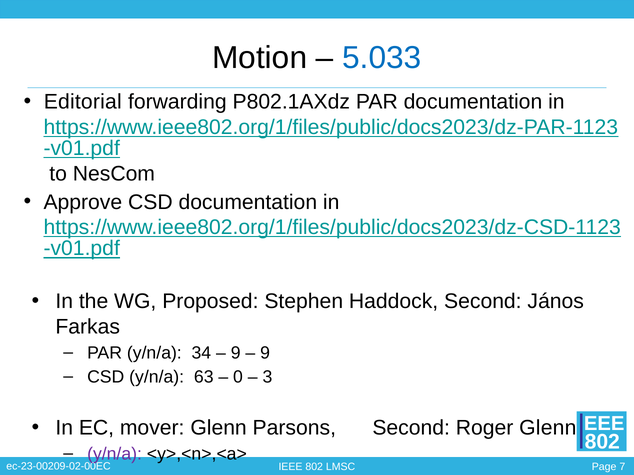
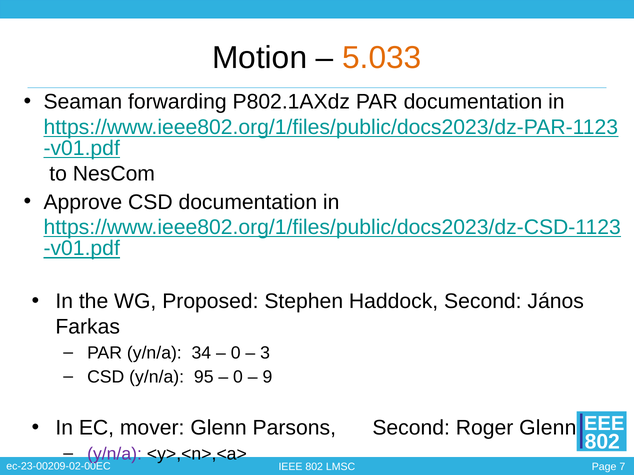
5.033 colour: blue -> orange
Editorial: Editorial -> Seaman
9 at (236, 353): 9 -> 0
9 at (265, 353): 9 -> 3
63: 63 -> 95
3: 3 -> 9
